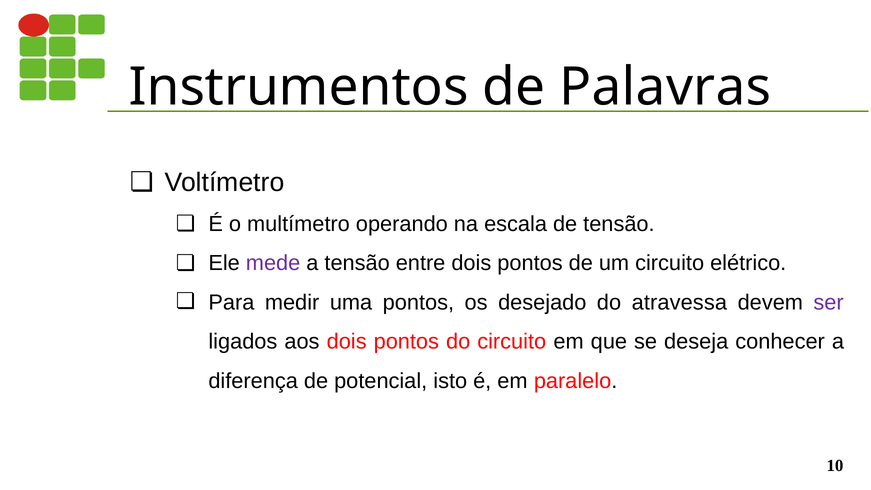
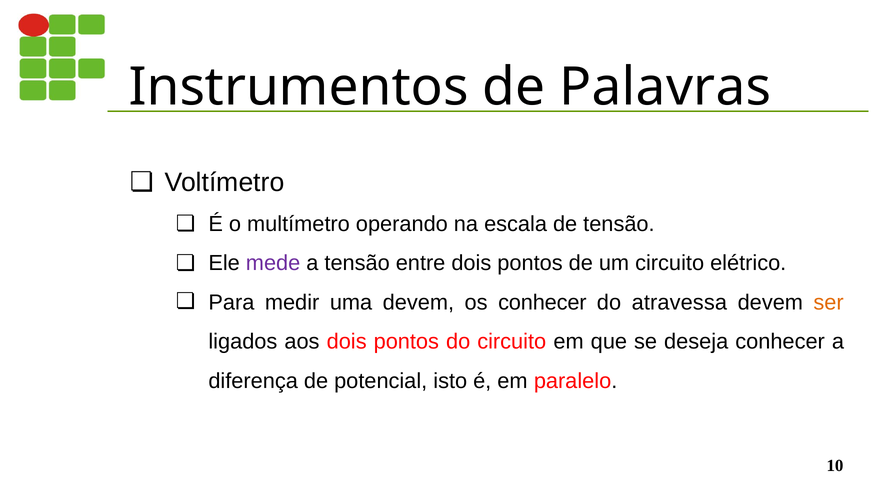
uma pontos: pontos -> devem
os desejado: desejado -> conhecer
ser colour: purple -> orange
